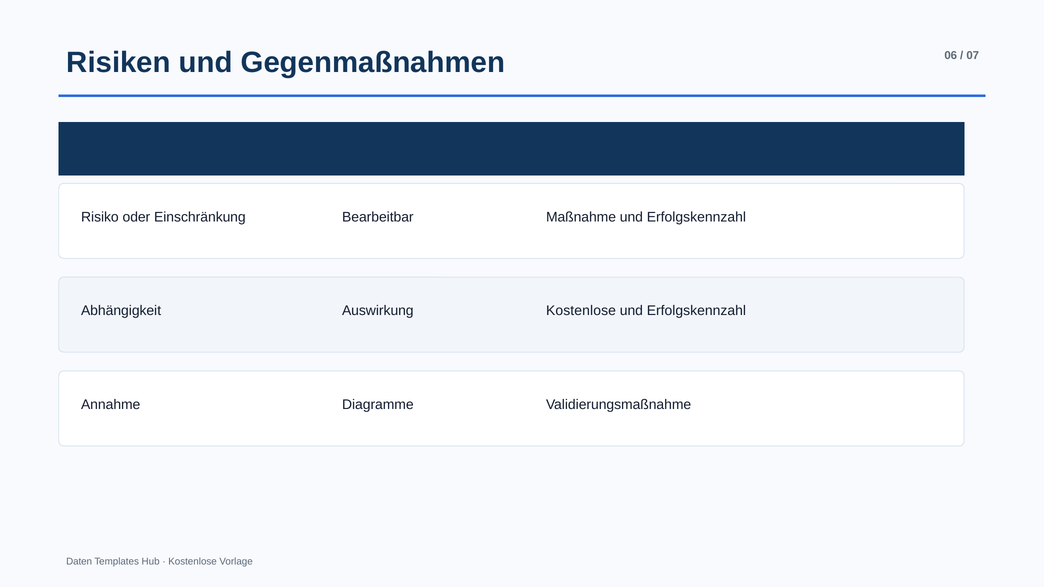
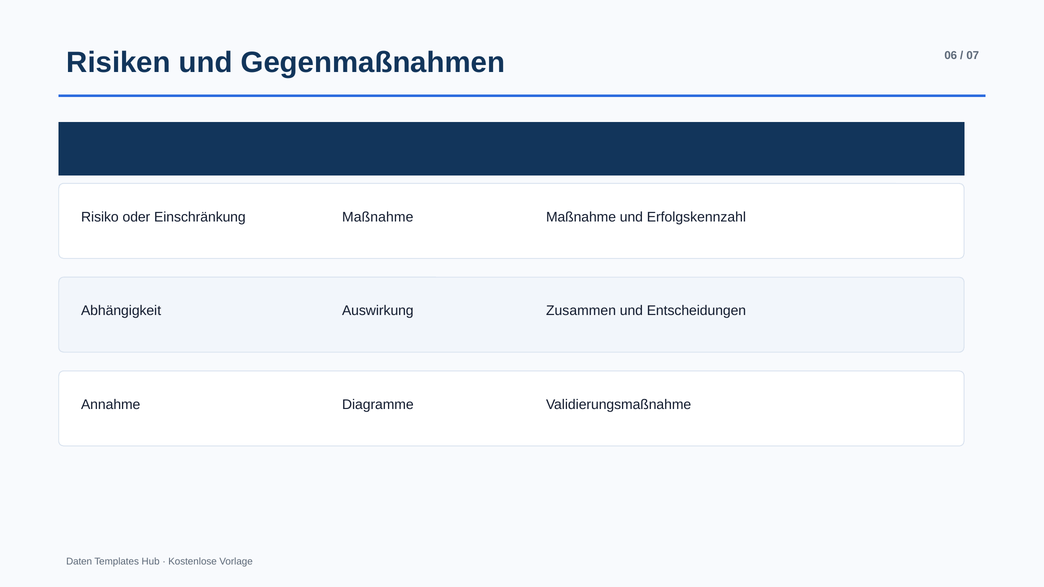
Einschränkung Bearbeitbar: Bearbeitbar -> Maßnahme
Auswirkung Kostenlose: Kostenlose -> Zusammen
Erfolgskennzahl at (696, 311): Erfolgskennzahl -> Entscheidungen
